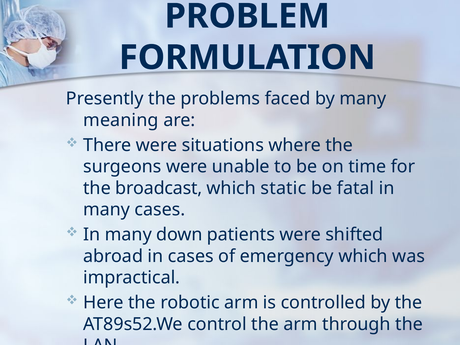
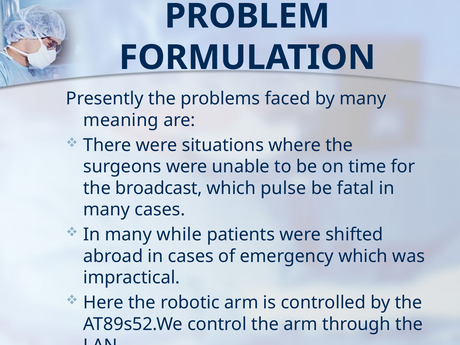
static: static -> pulse
down: down -> while
